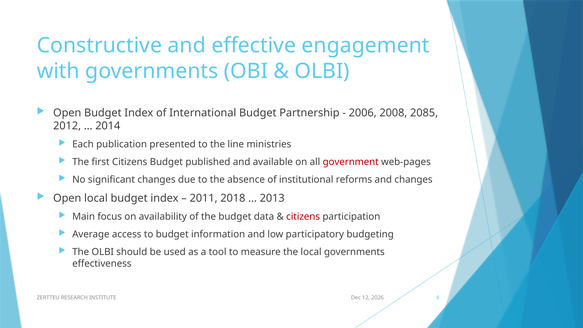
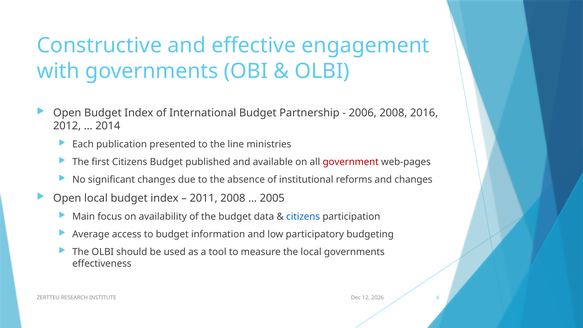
2085: 2085 -> 2016
2011 2018: 2018 -> 2008
2013: 2013 -> 2005
citizens at (303, 217) colour: red -> blue
